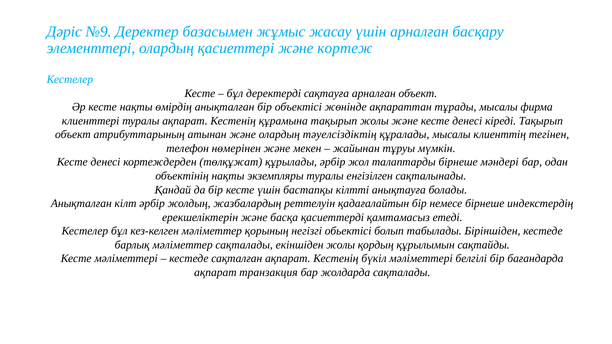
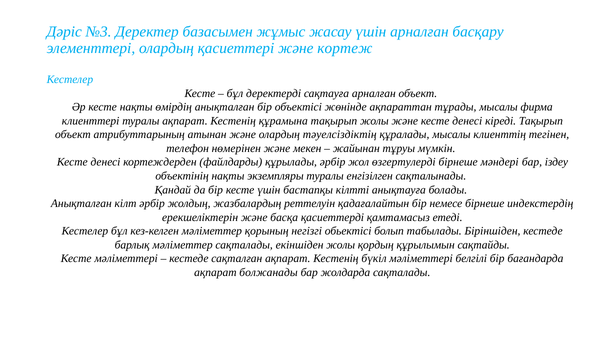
№9: №9 -> №3
төлқұжат: төлқұжат -> файлдарды
талаптарды: талаптарды -> өзгертулерді
одан: одан -> іздеу
транзакция: транзакция -> болжанады
